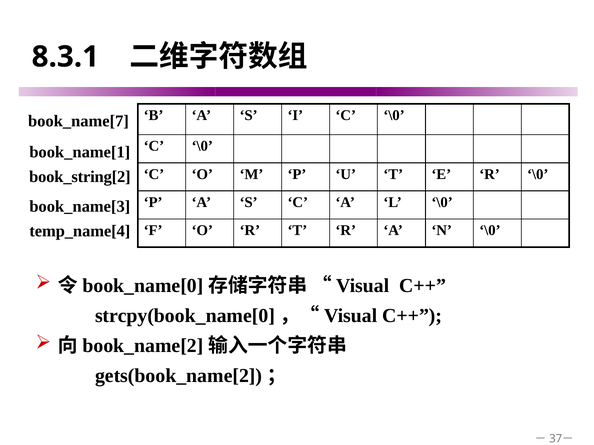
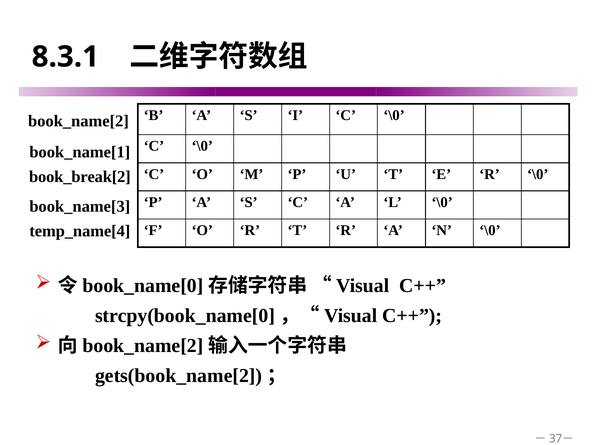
book_name[7: book_name[7 -> book_name[2
book_string[2: book_string[2 -> book_break[2
